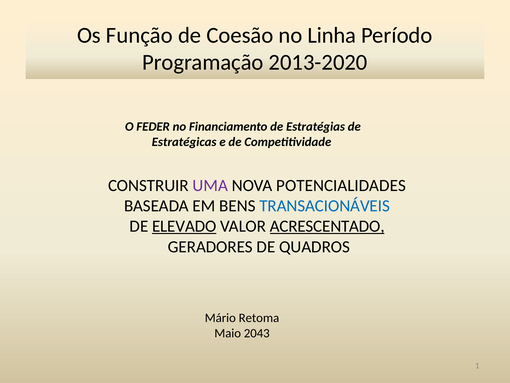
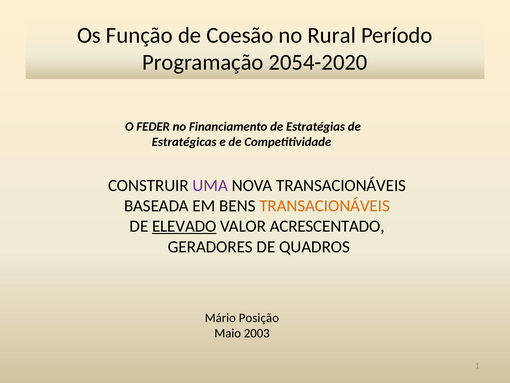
Linha: Linha -> Rural
2013-2020: 2013-2020 -> 2054-2020
NOVA POTENCIALIDADES: POTENCIALIDADES -> TRANSACIONÁVEIS
TRANSACIONÁVEIS at (325, 206) colour: blue -> orange
ACRESCENTADO underline: present -> none
Retoma: Retoma -> Posição
2043: 2043 -> 2003
